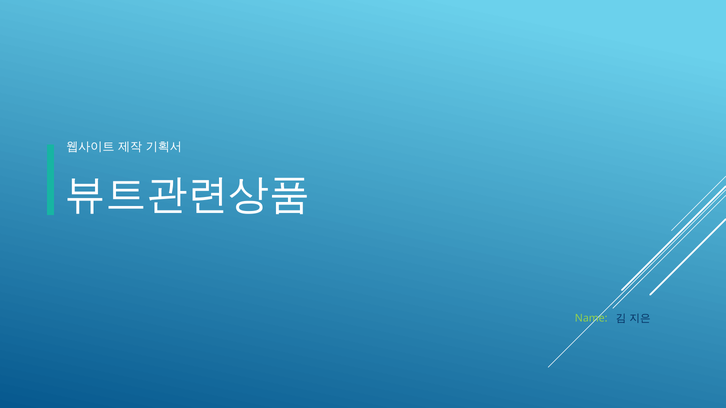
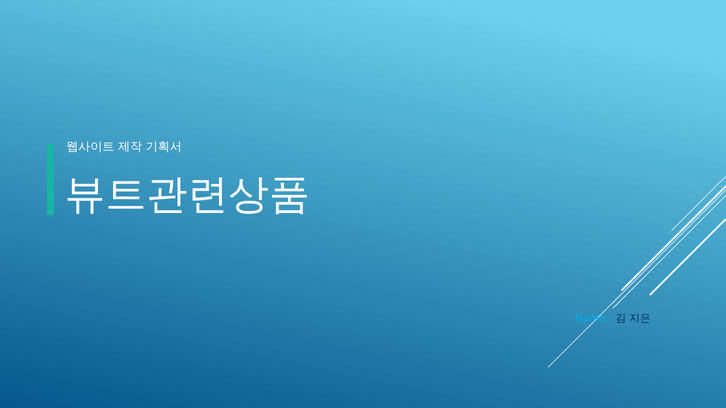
Name colour: light green -> light blue
